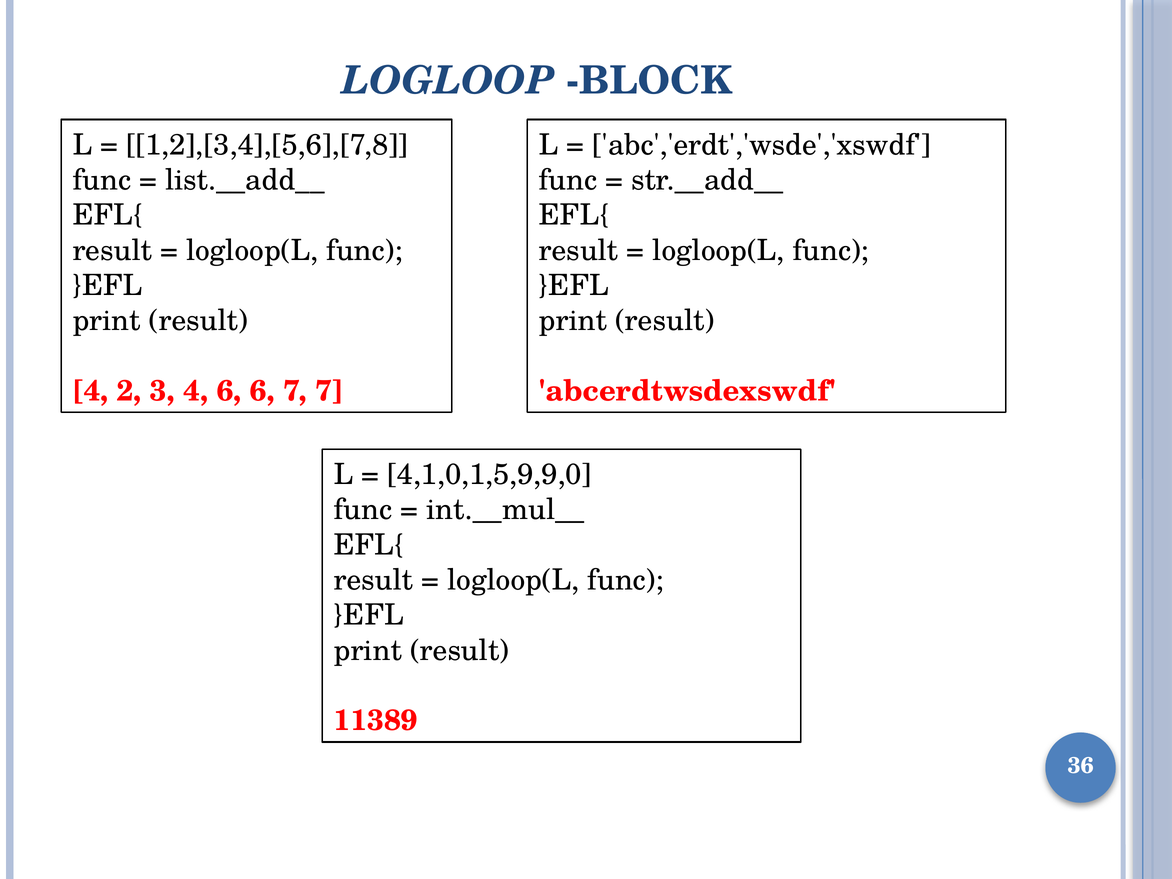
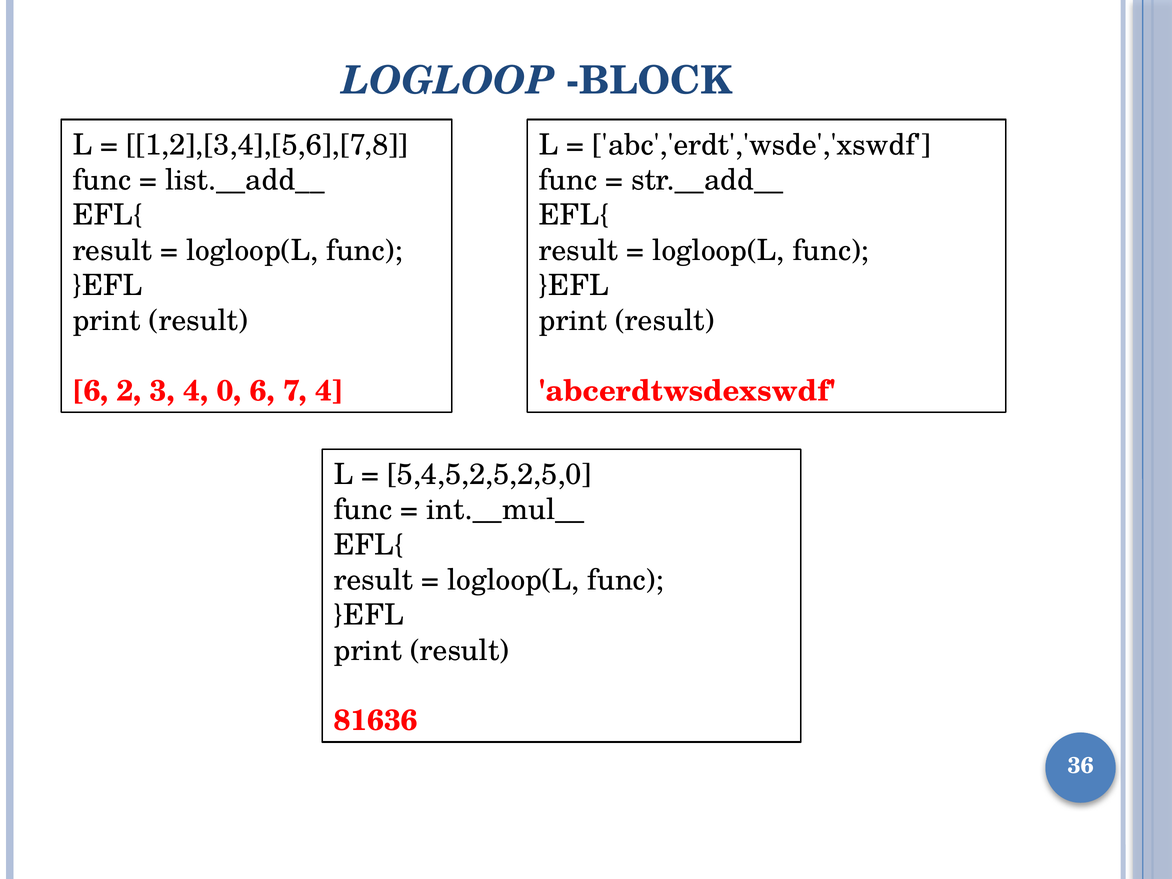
4 at (91, 391): 4 -> 6
4 6: 6 -> 0
7 7: 7 -> 4
4,1,0,1,5,9,9,0: 4,1,0,1,5,9,9,0 -> 5,4,5,2,5,2,5,0
11389: 11389 -> 81636
